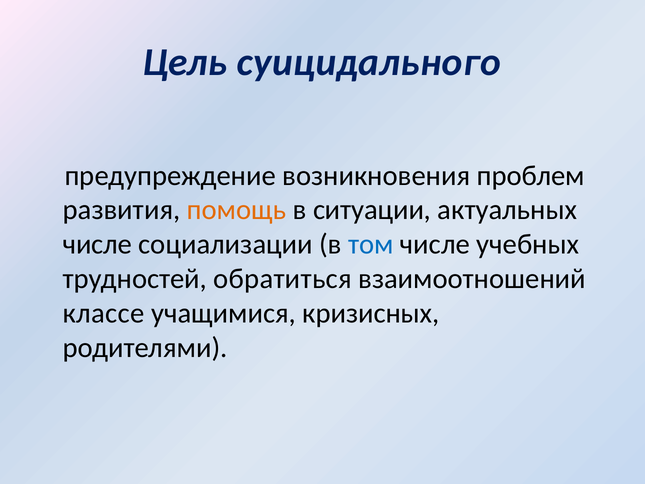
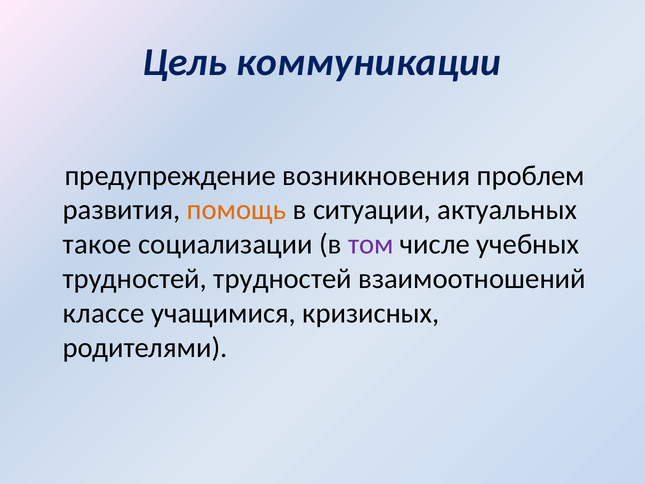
суицидального: суицидального -> коммуникации
числе at (97, 244): числе -> такое
том colour: blue -> purple
трудностей обратиться: обратиться -> трудностей
